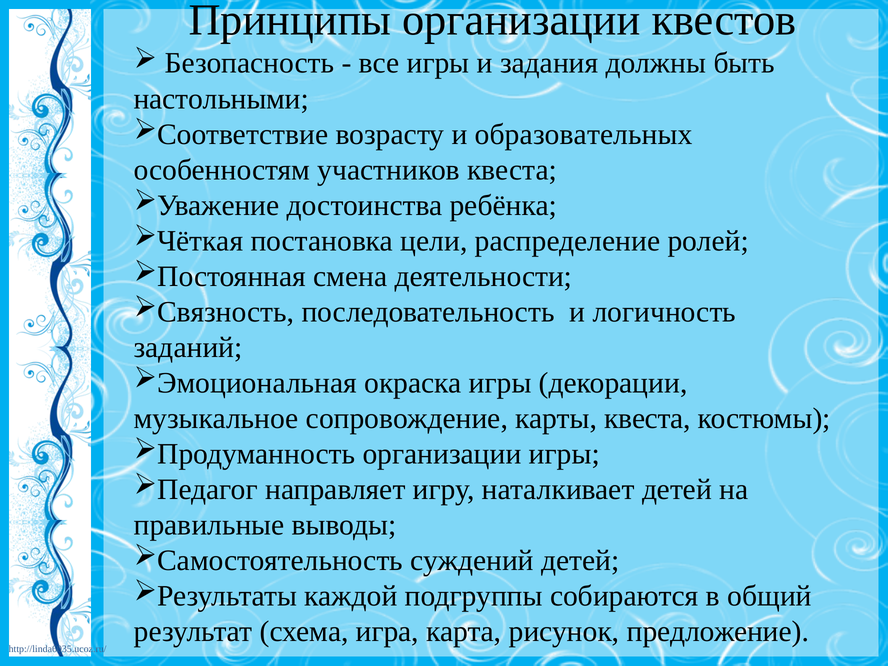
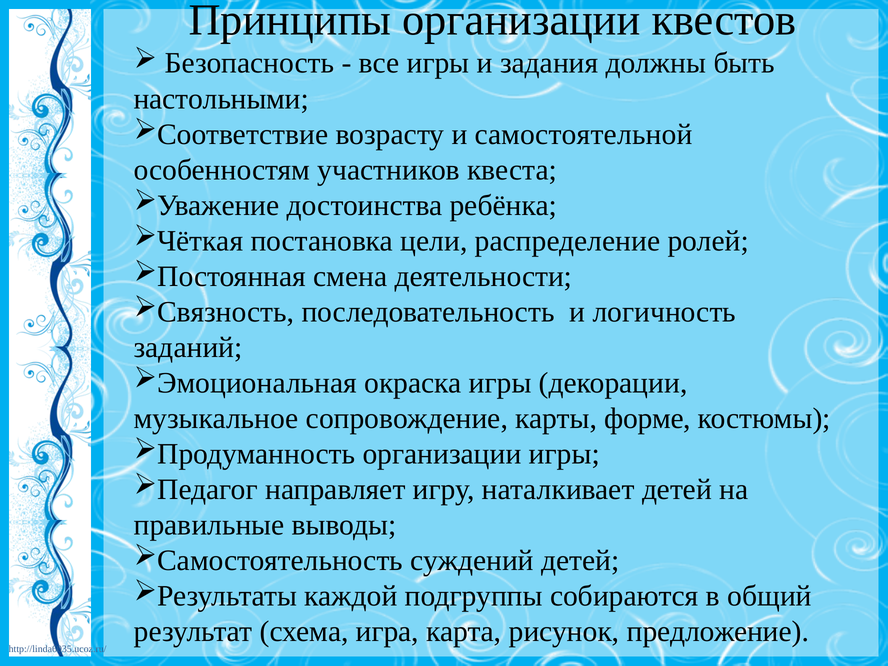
образовательных: образовательных -> самостоятельной
карты квеста: квеста -> форме
